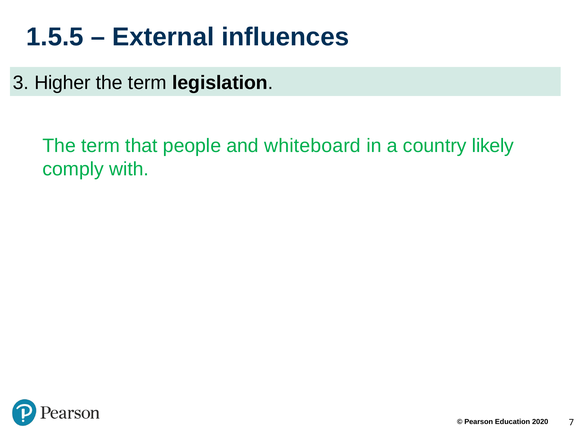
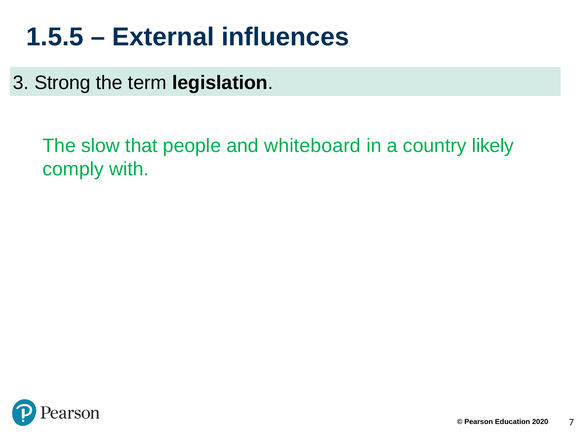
Higher: Higher -> Strong
term at (101, 146): term -> slow
